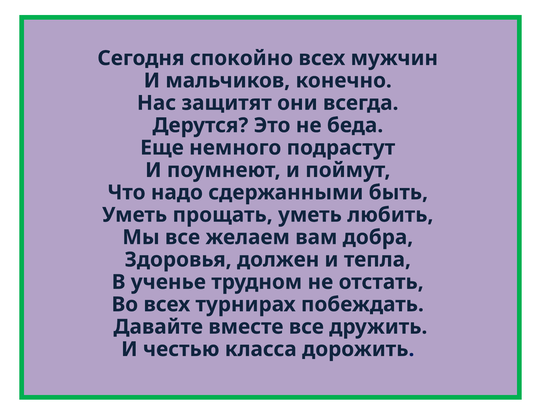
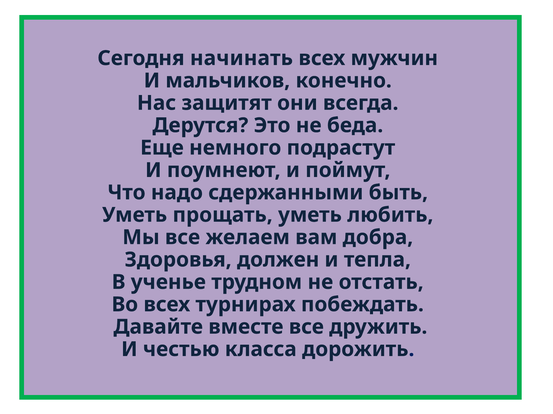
спокойно: спокойно -> начинать
